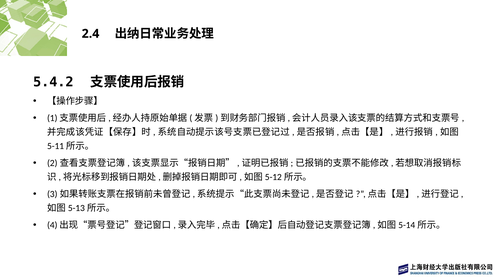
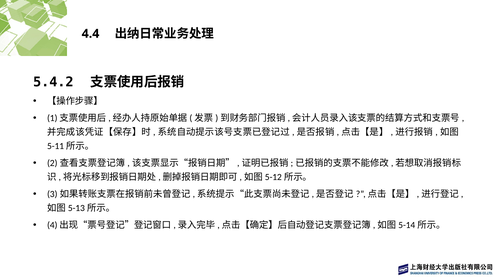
2.4: 2.4 -> 4.4
